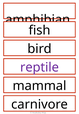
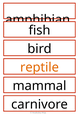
reptile colour: purple -> orange
